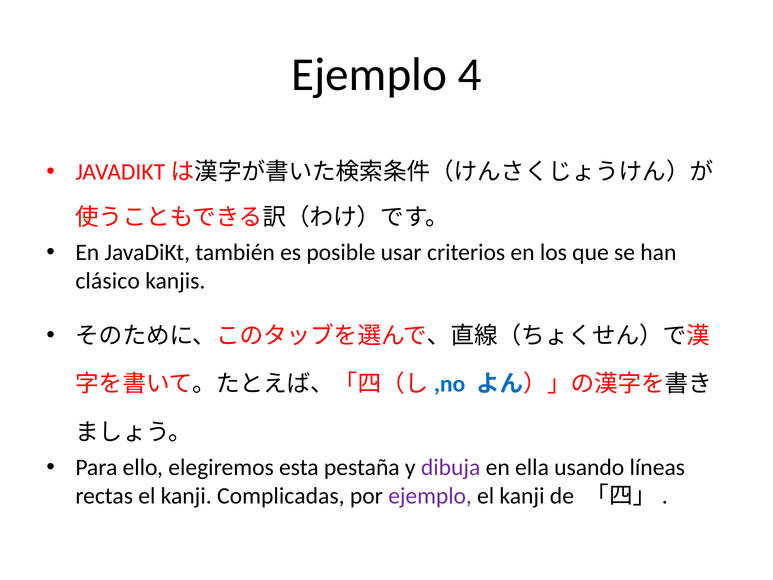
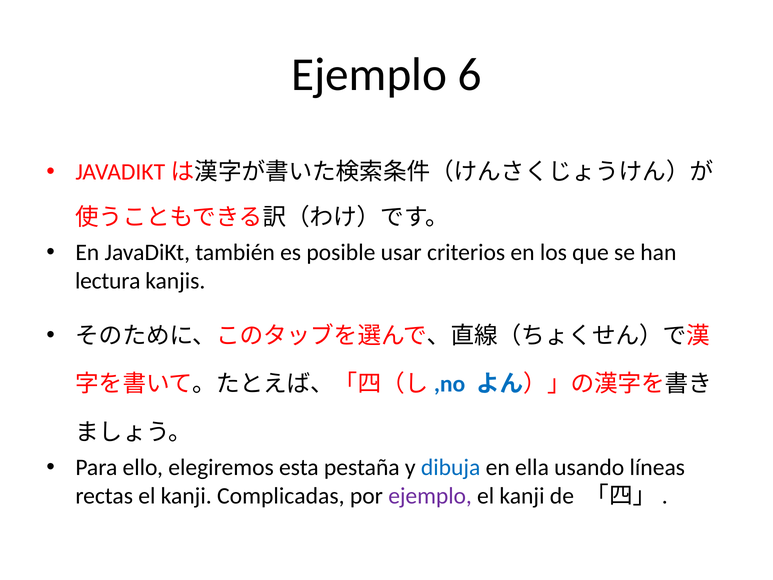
4: 4 -> 6
clásico: clásico -> lectura
dibuja colour: purple -> blue
